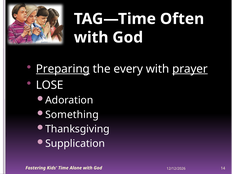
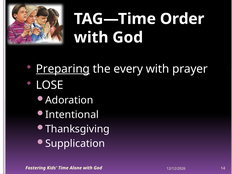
Often: Often -> Order
prayer underline: present -> none
Something: Something -> Intentional
